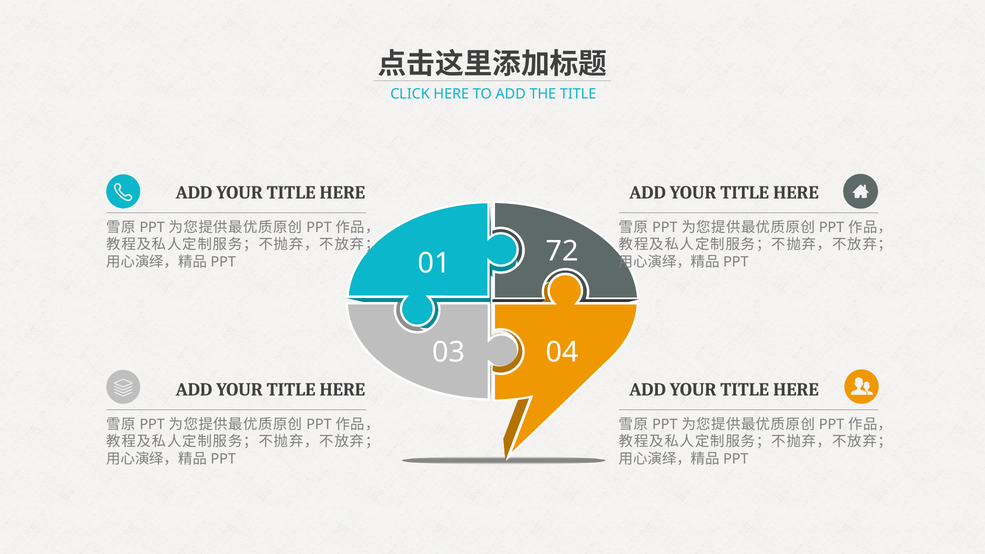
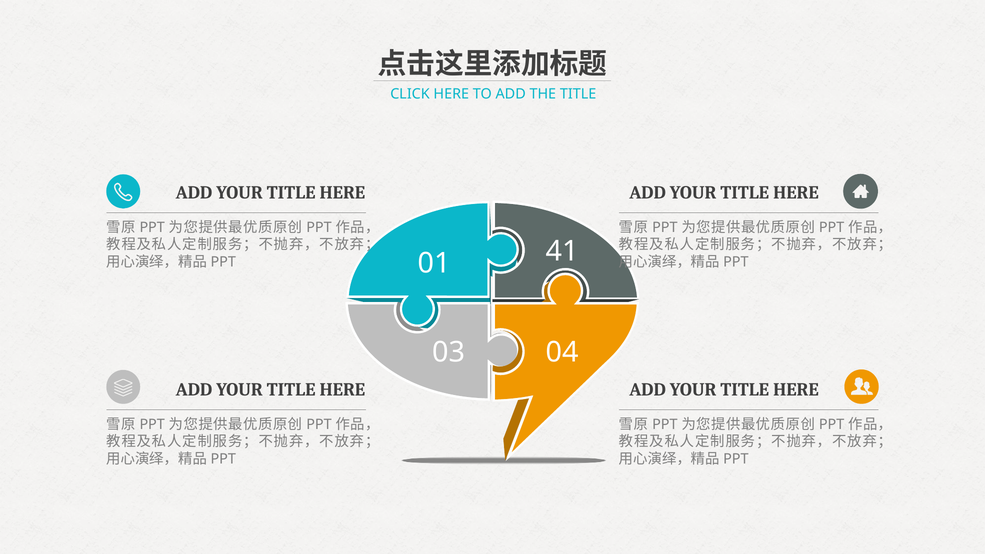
72: 72 -> 41
